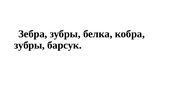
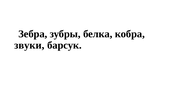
зубры at (29, 45): зубры -> звуки
